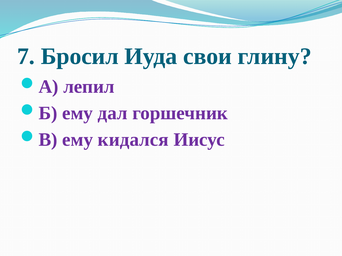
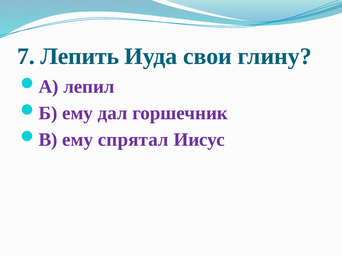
Бросил: Бросил -> Лепить
кидался: кидался -> спрятал
